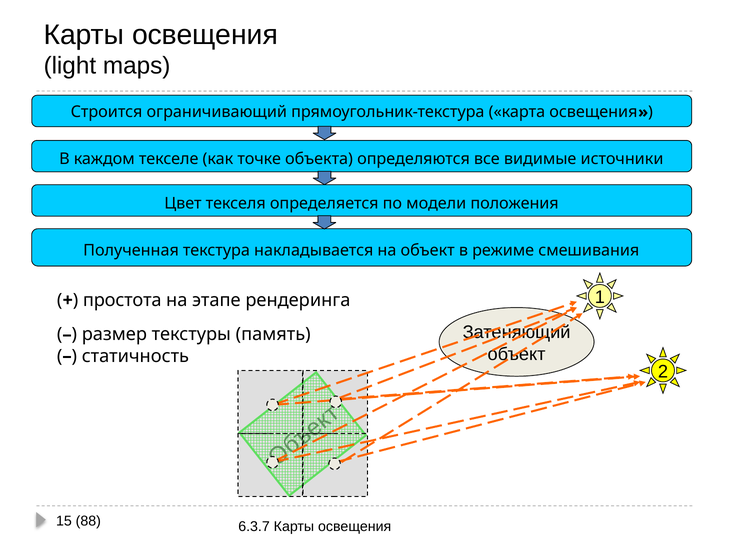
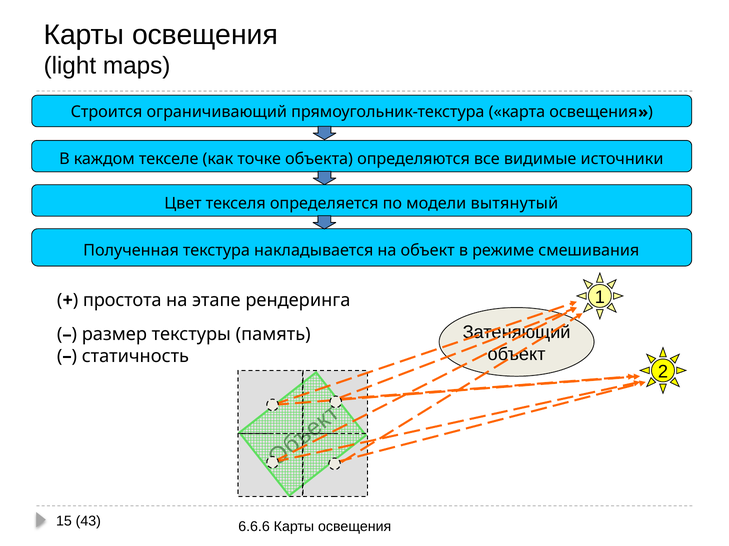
положения: положения -> вытянутый
88: 88 -> 43
6.3.7: 6.3.7 -> 6.6.6
